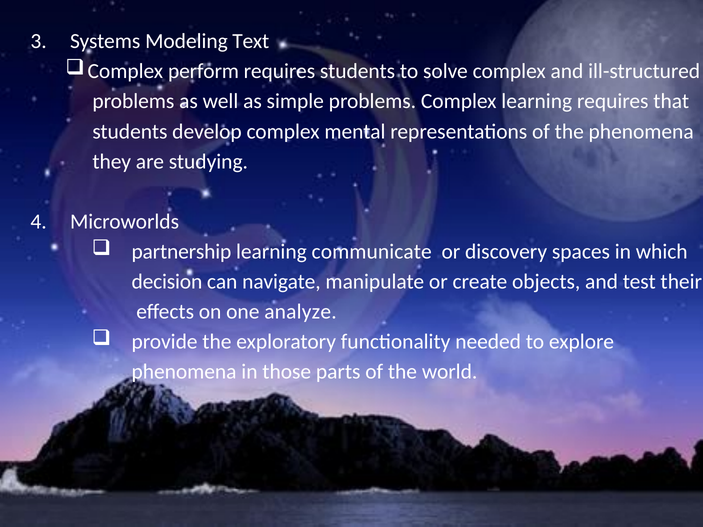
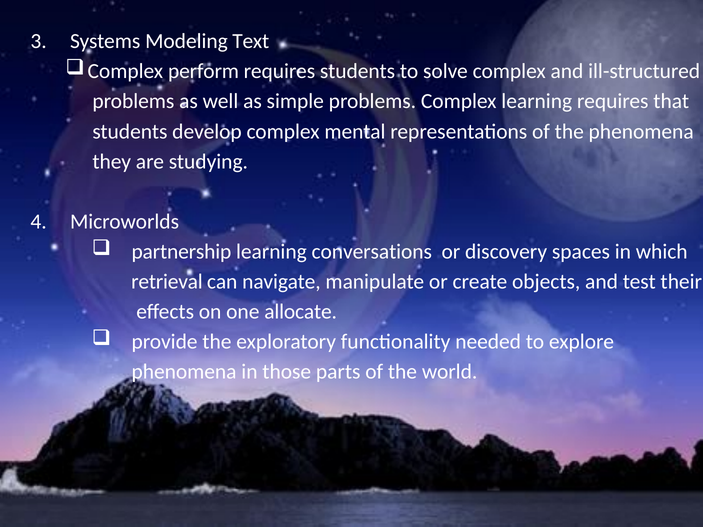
communicate: communicate -> conversations
decision: decision -> retrieval
analyze: analyze -> allocate
